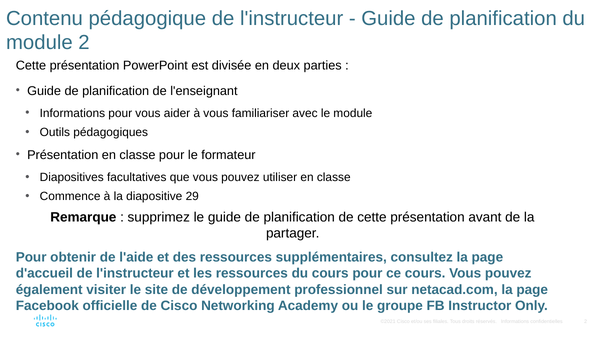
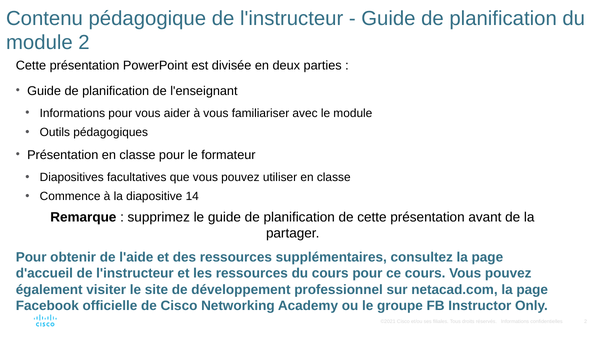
29: 29 -> 14
